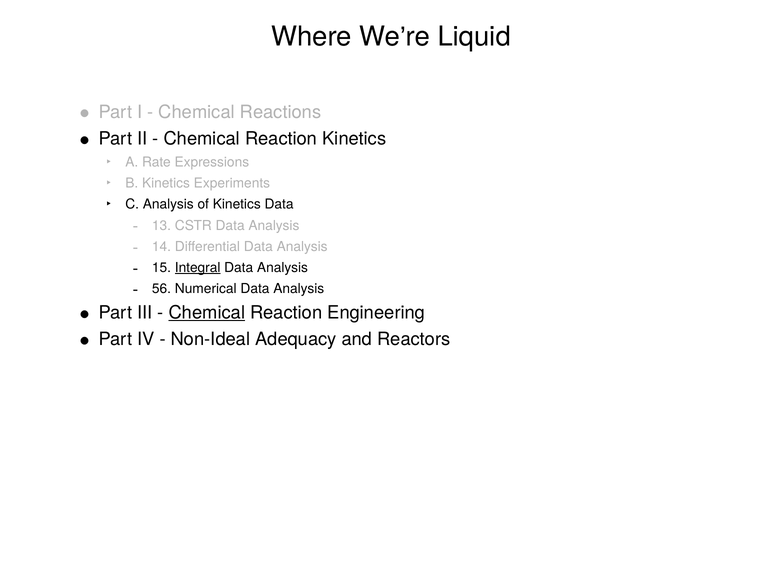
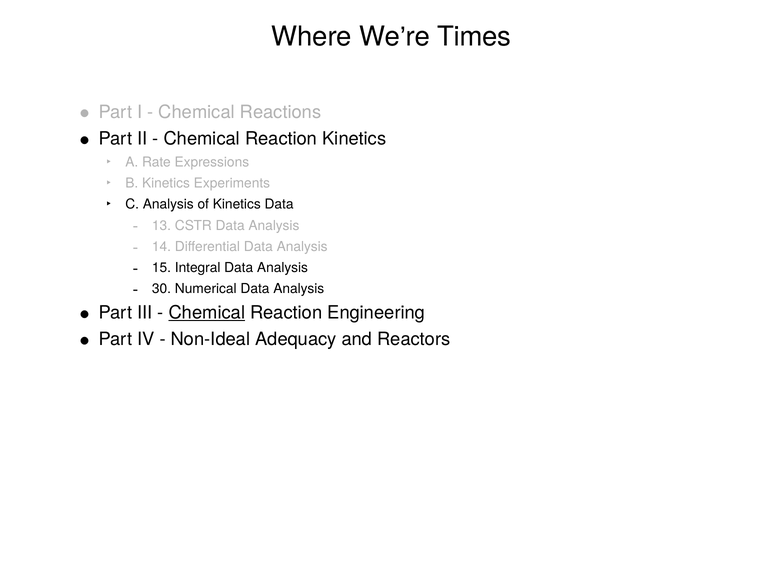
Liquid: Liquid -> Times
Integral underline: present -> none
56: 56 -> 30
